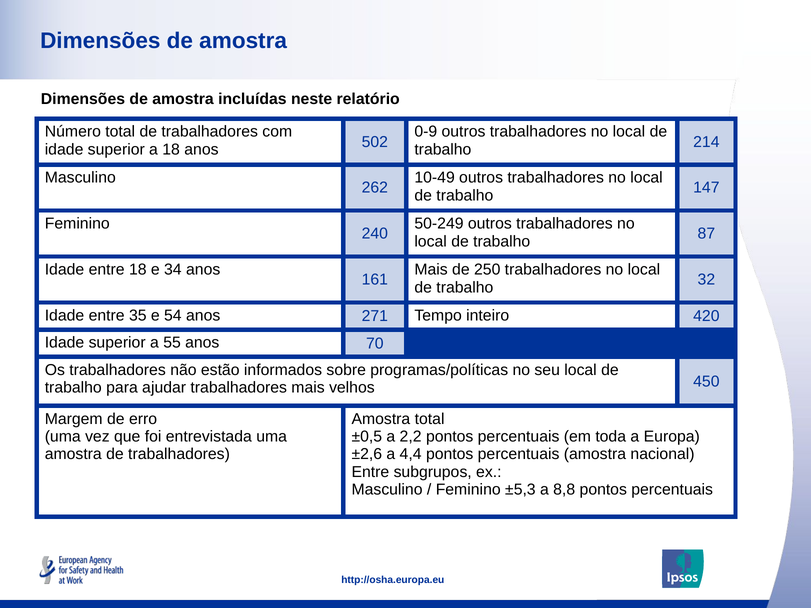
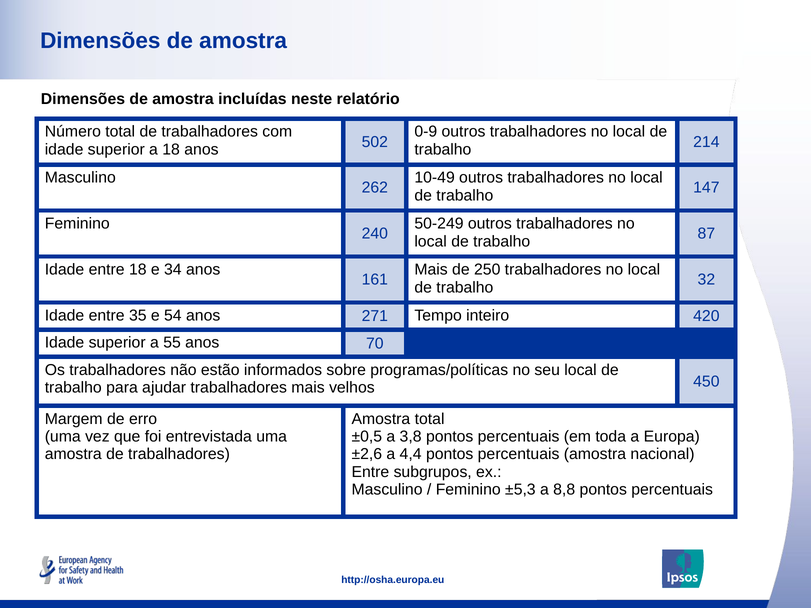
2,2: 2,2 -> 3,8
